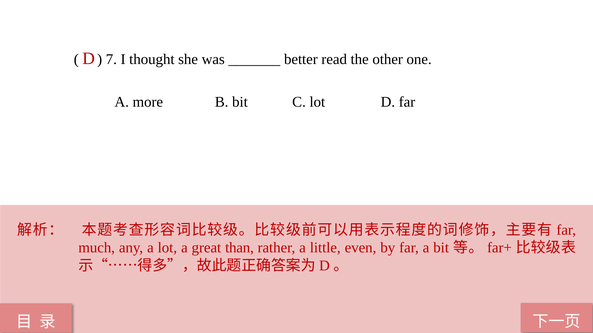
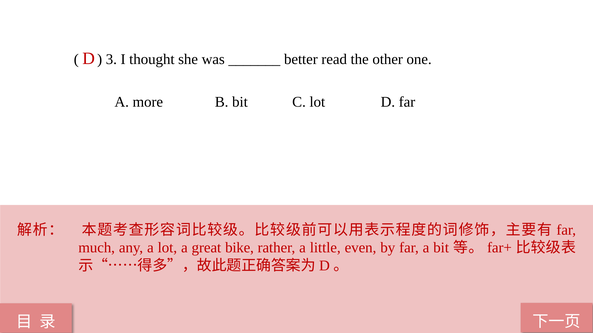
7: 7 -> 3
than: than -> bike
